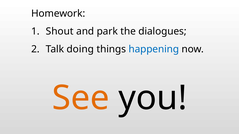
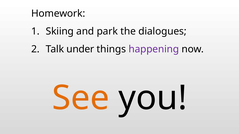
Shout: Shout -> Skiing
doing: doing -> under
happening colour: blue -> purple
